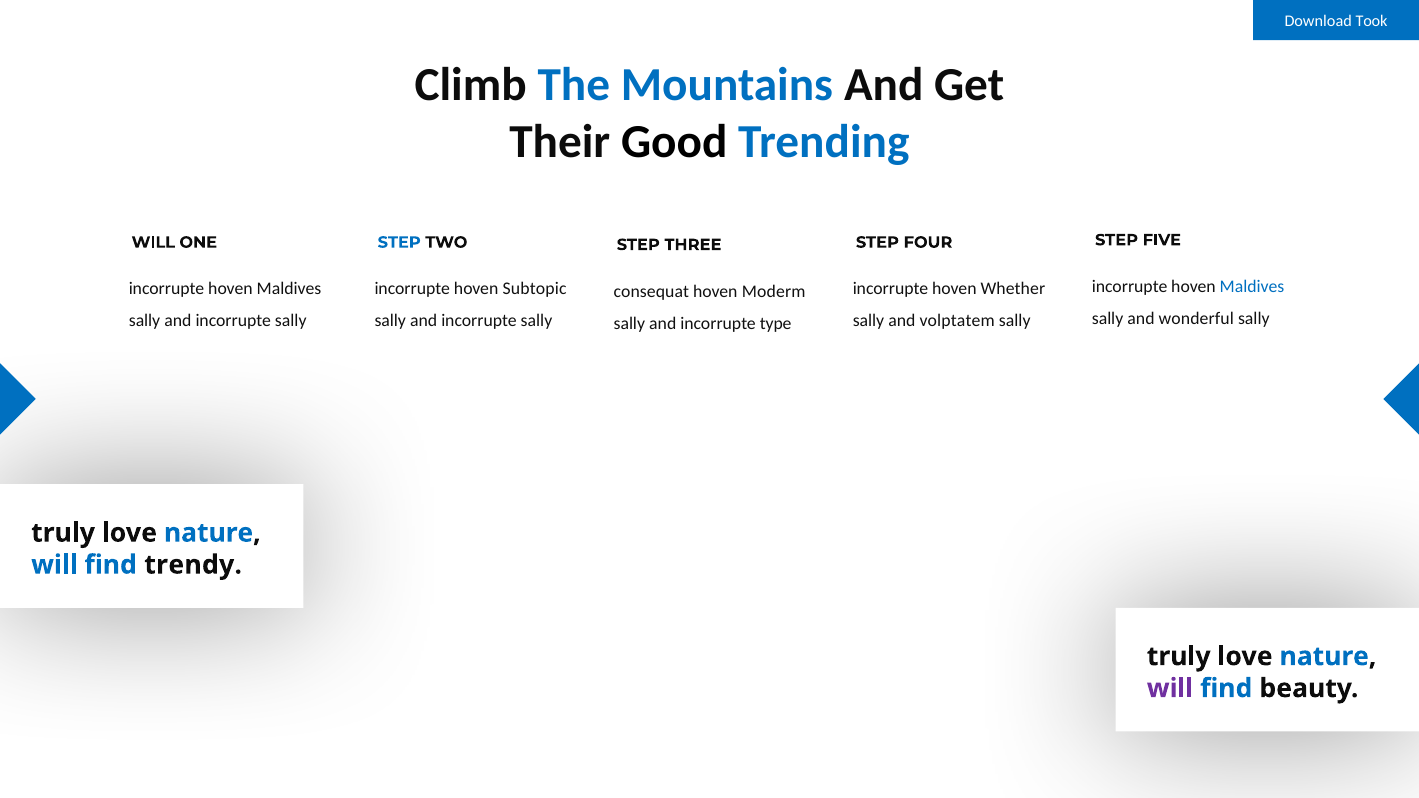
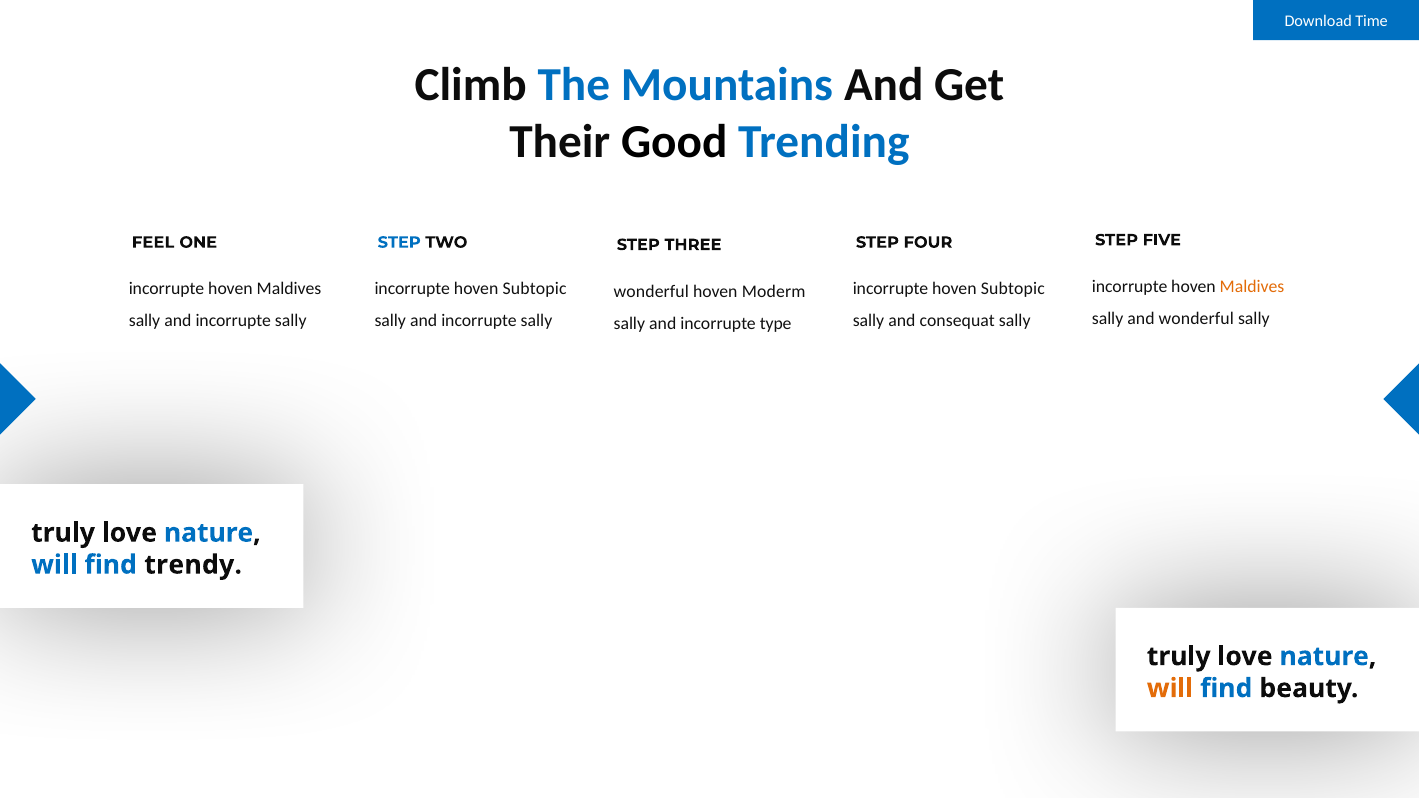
Took: Took -> Time
WILL at (153, 242): WILL -> FEEL
Maldives at (1252, 287) colour: blue -> orange
Whether at (1013, 289): Whether -> Subtopic
consequat at (651, 292): consequat -> wonderful
volptatem: volptatem -> consequat
will at (1170, 689) colour: purple -> orange
